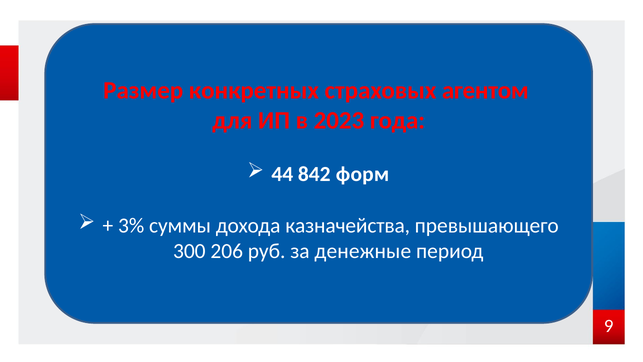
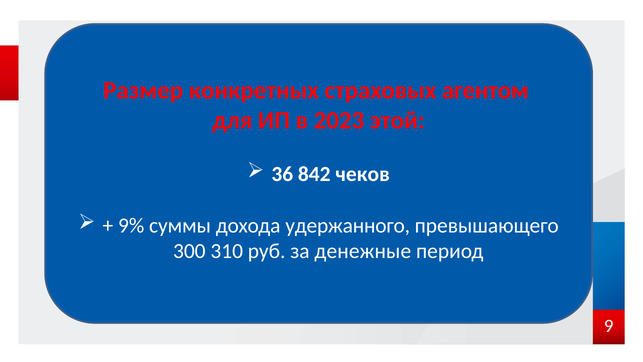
года: года -> этой
44: 44 -> 36
форм: форм -> чеков
3%: 3% -> 9%
казначейства: казначейства -> удержанного
206: 206 -> 310
